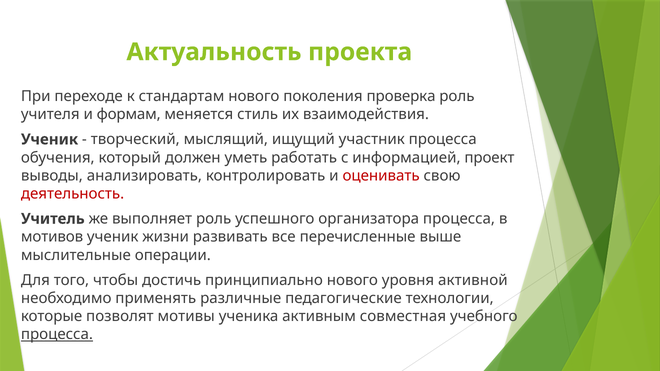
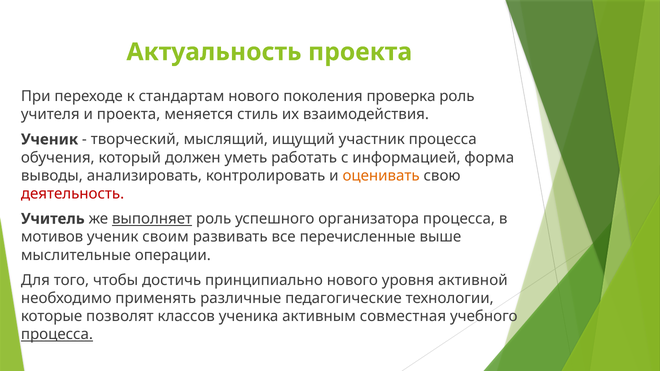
и формам: формам -> проекта
проект: проект -> форма
оценивать colour: red -> orange
выполняет underline: none -> present
жизни: жизни -> своим
мотивы: мотивы -> классов
